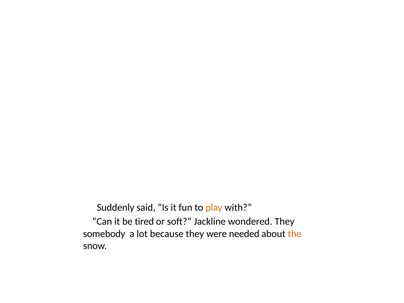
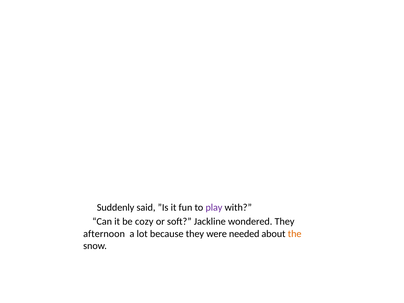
play colour: orange -> purple
tired: tired -> cozy
somebody: somebody -> afternoon
